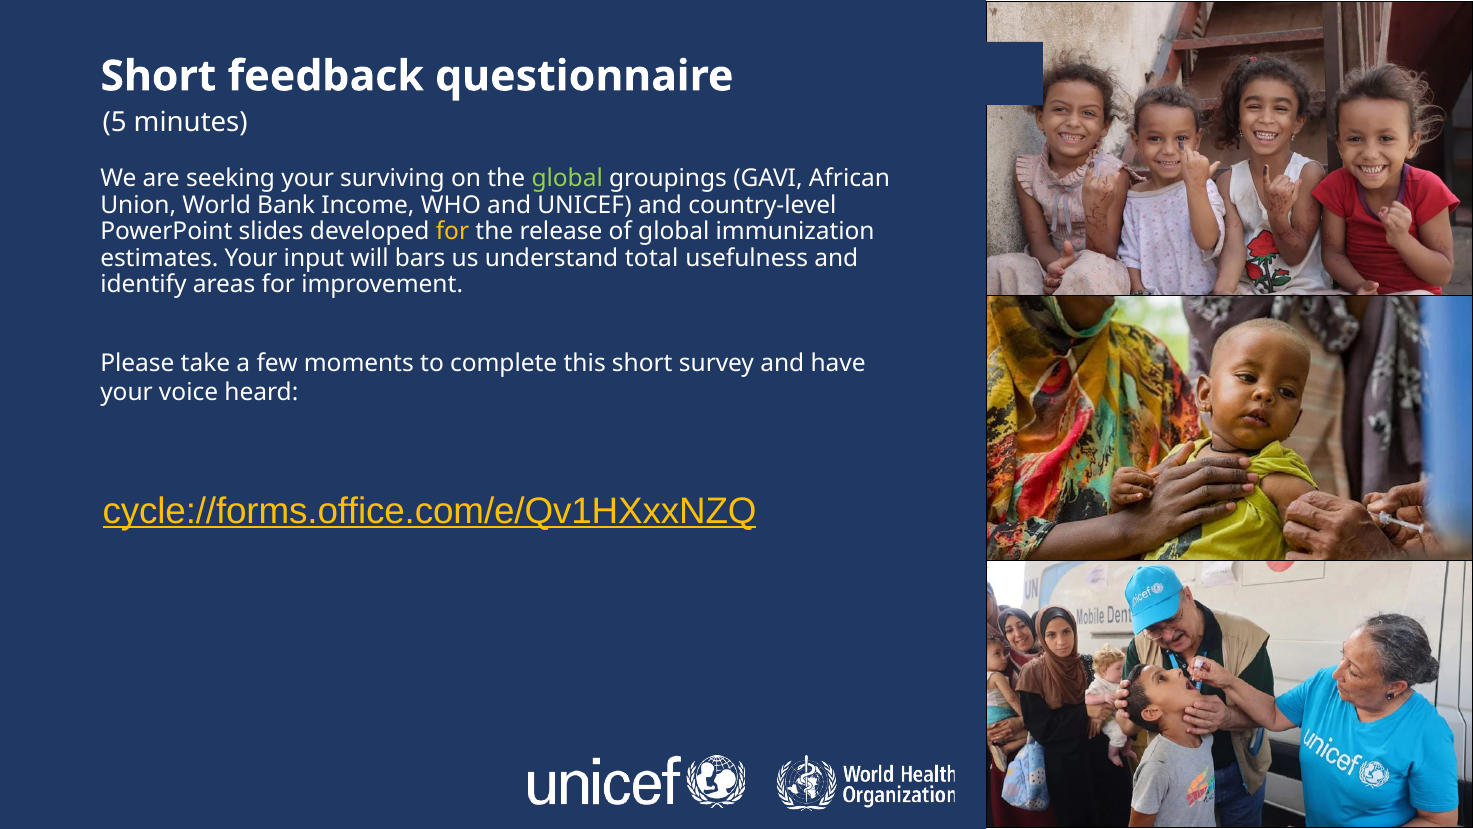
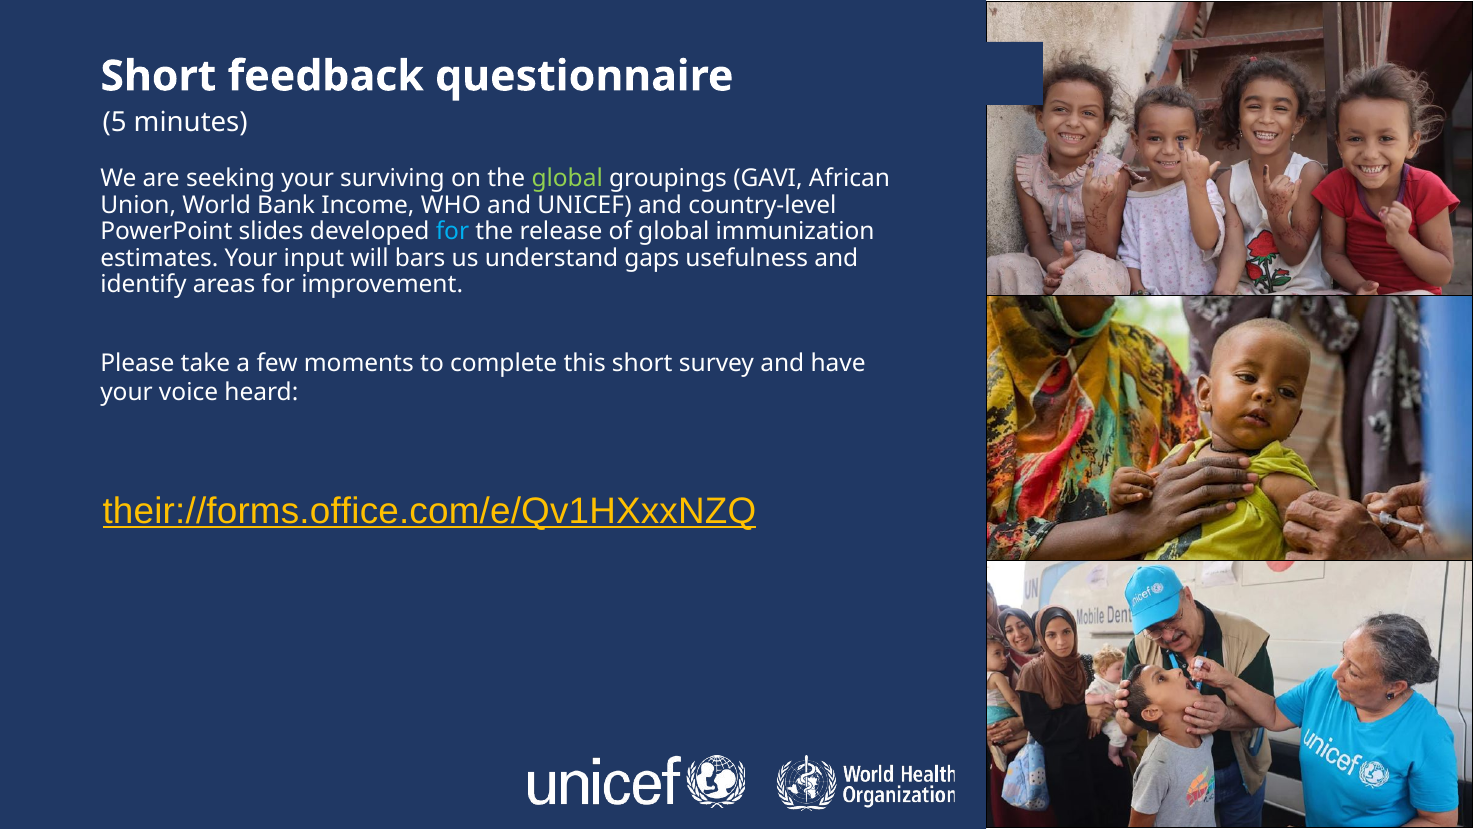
for at (452, 232) colour: yellow -> light blue
total: total -> gaps
cycle://forms.office.com/e/Qv1HXxxNZQ: cycle://forms.office.com/e/Qv1HXxxNZQ -> their://forms.office.com/e/Qv1HXxxNZQ
